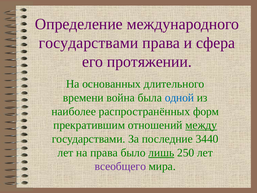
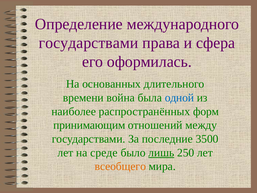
протяжении: протяжении -> оформилась
прекратившим: прекратившим -> принимающим
между underline: present -> none
3440: 3440 -> 3500
на права: права -> среде
всеобщего colour: purple -> orange
